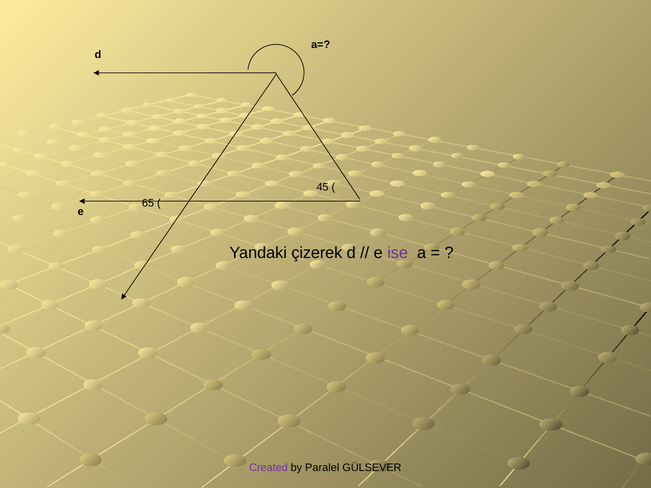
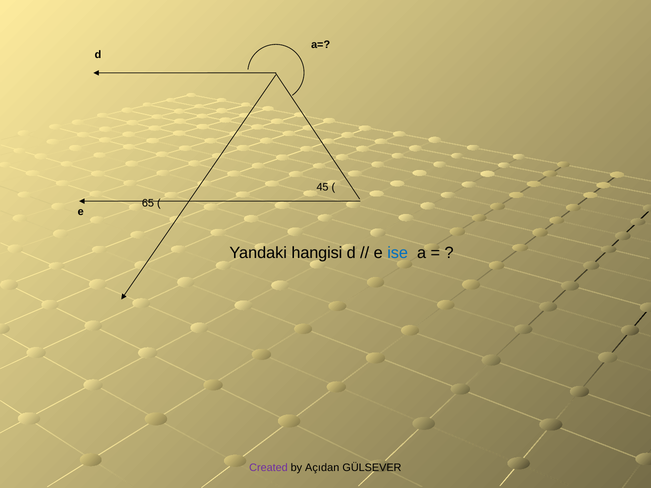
çizerek: çizerek -> hangisi
ise colour: purple -> blue
Paralel: Paralel -> Açıdan
